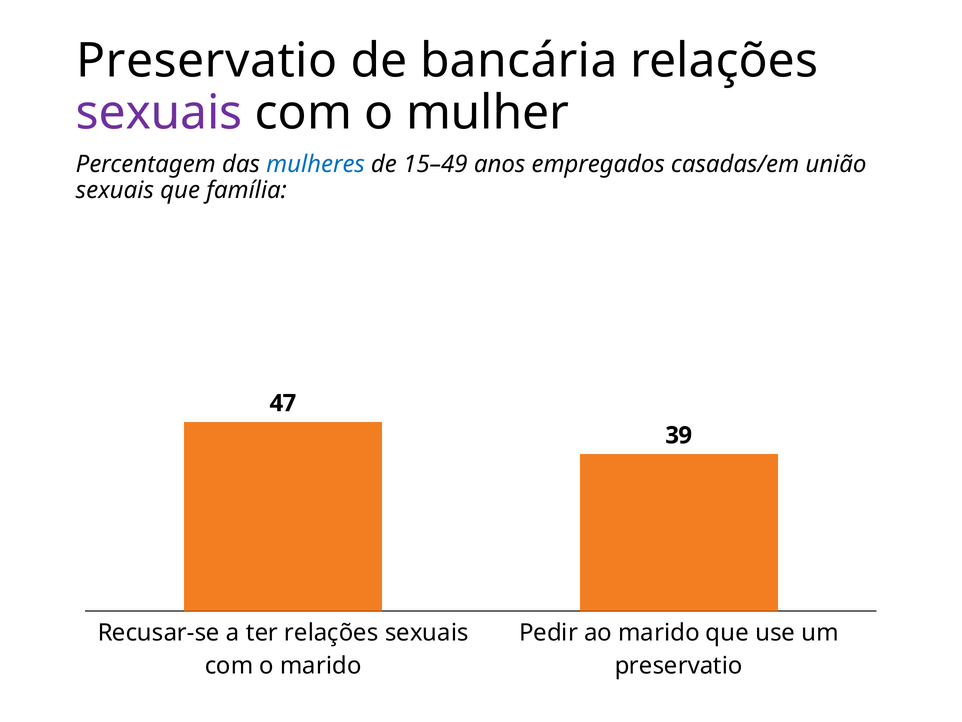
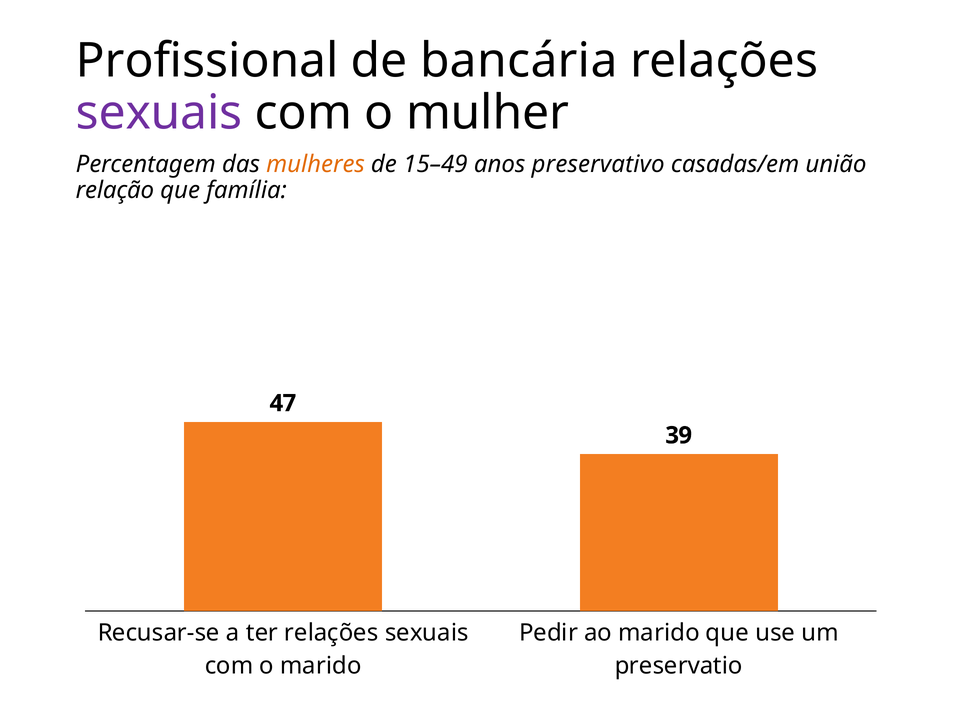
Preservatio at (207, 61): Preservatio -> Profissional
mulheres colour: blue -> orange
empregados: empregados -> preservativo
sexuais at (115, 190): sexuais -> relação
